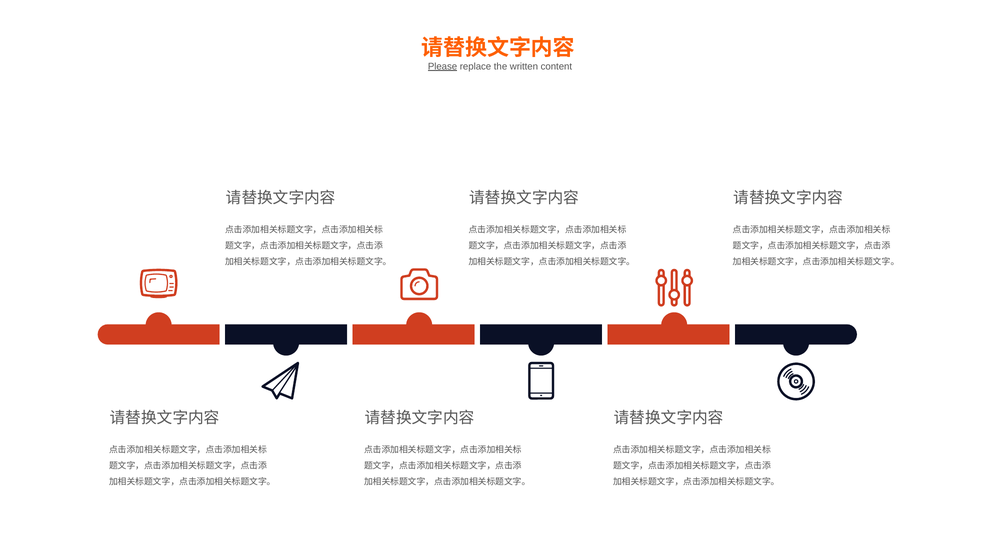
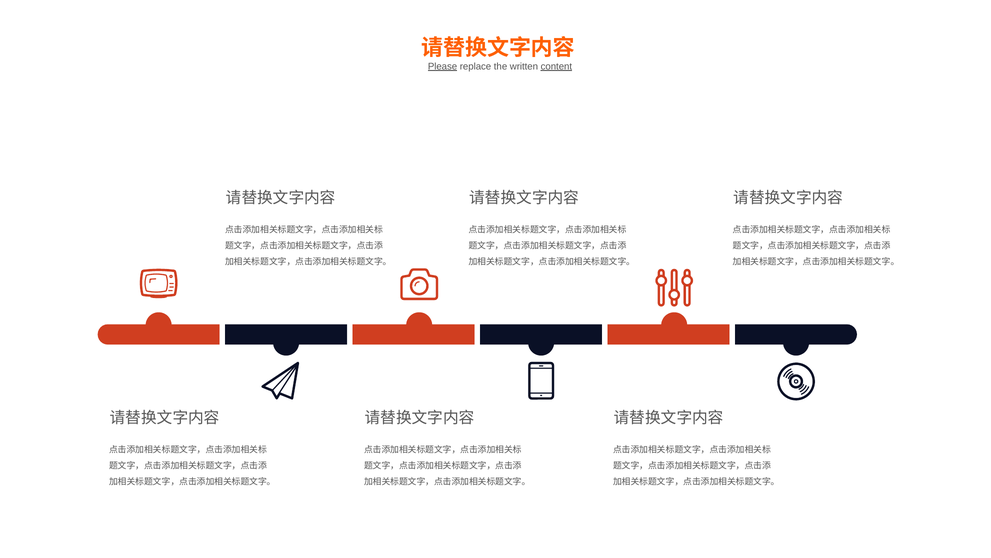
content underline: none -> present
